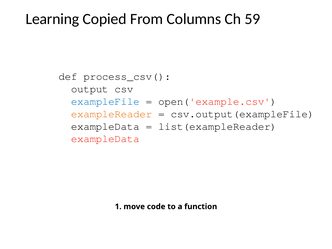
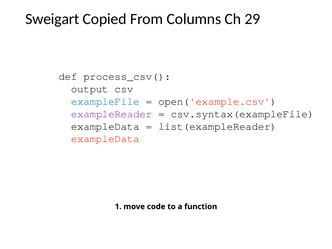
Learning: Learning -> Sweigart
59: 59 -> 29
exampleReader colour: orange -> purple
csv.output(exampleFile: csv.output(exampleFile -> csv.syntax(exampleFile
